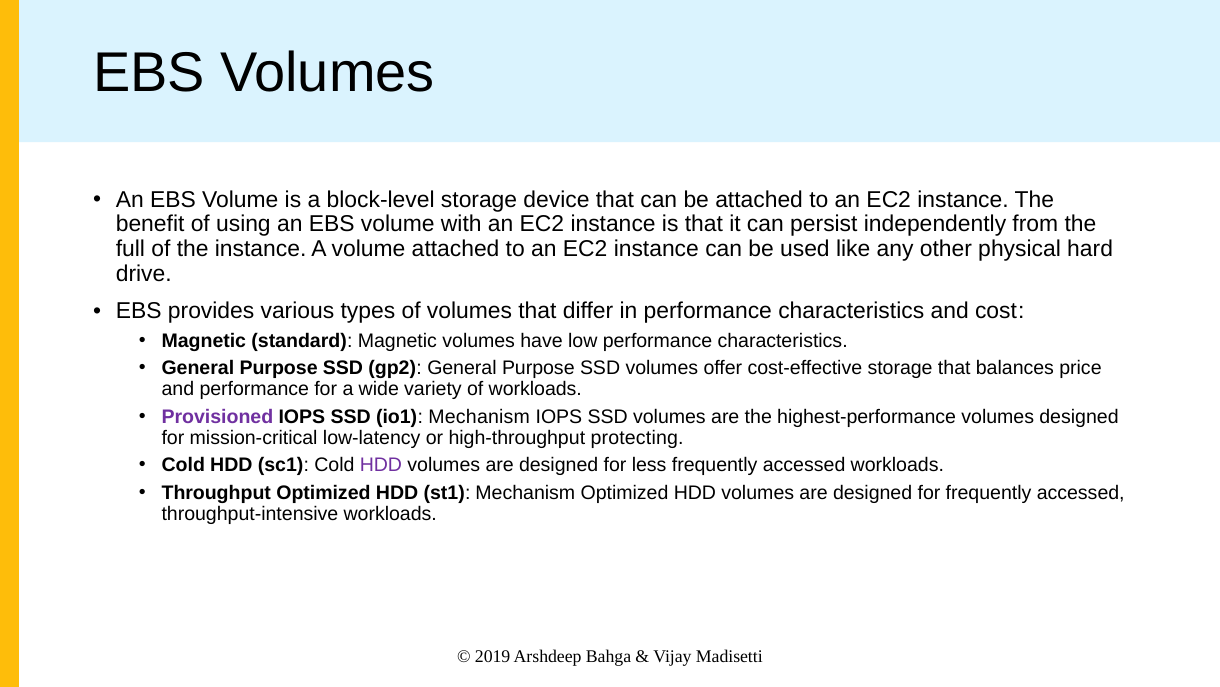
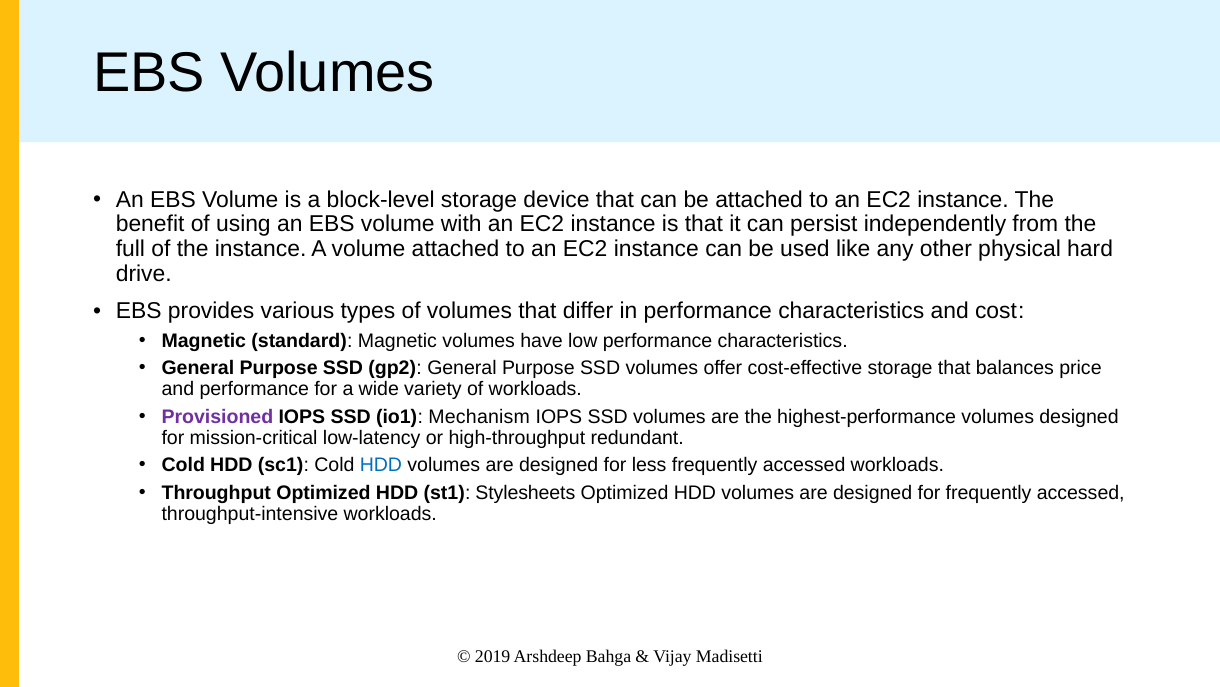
protecting: protecting -> redundant
HDD at (381, 465) colour: purple -> blue
st1 Mechanism: Mechanism -> Stylesheets
